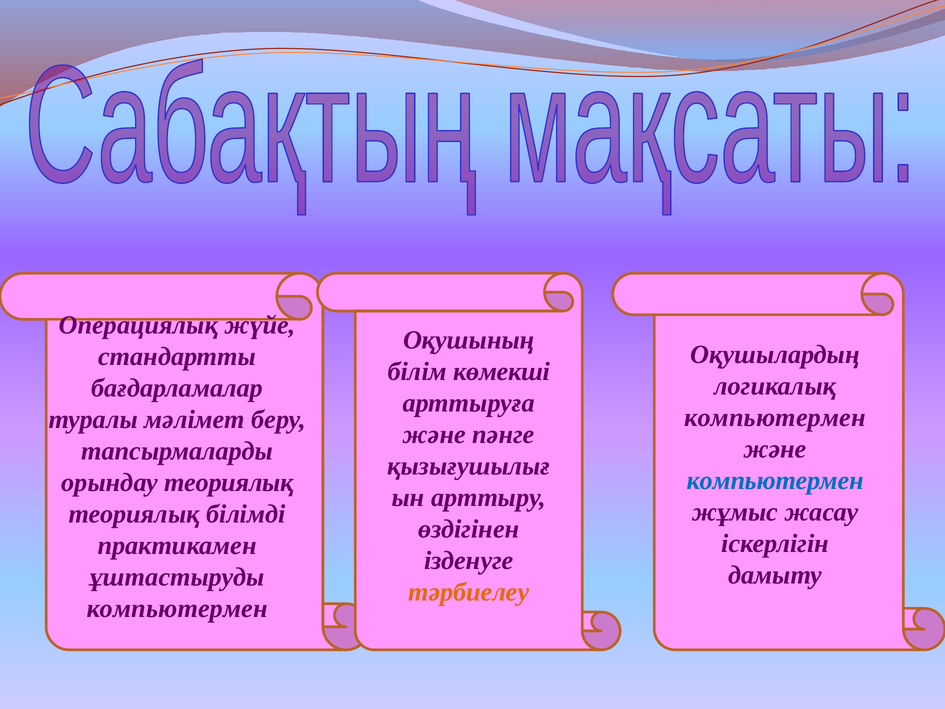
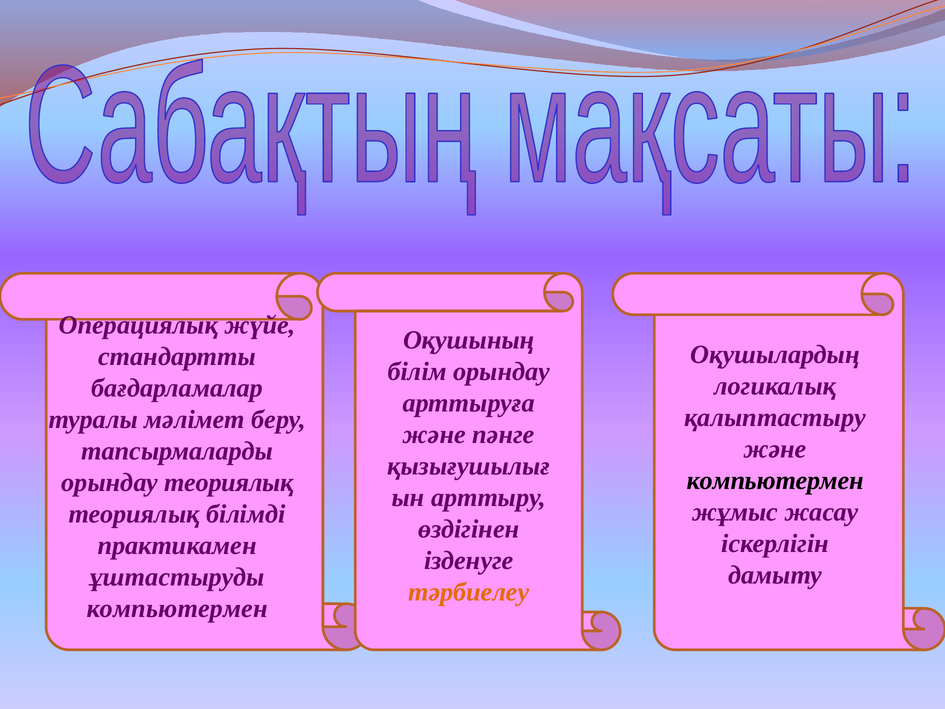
білім көмекші: көмекші -> орындау
компьютермен at (775, 417): компьютермен -> қалыптастыру
компьютермен at (775, 480) colour: blue -> black
